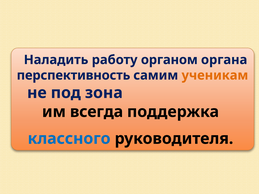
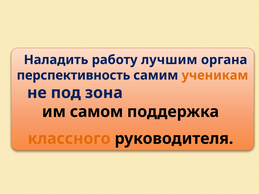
органом: органом -> лучшим
всегда: всегда -> самом
классного colour: blue -> orange
